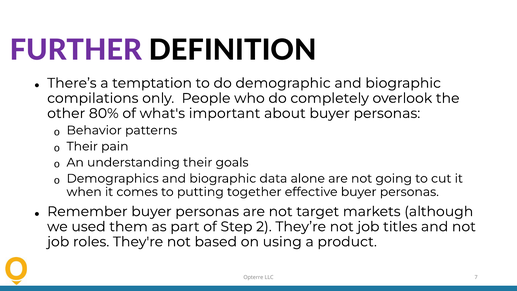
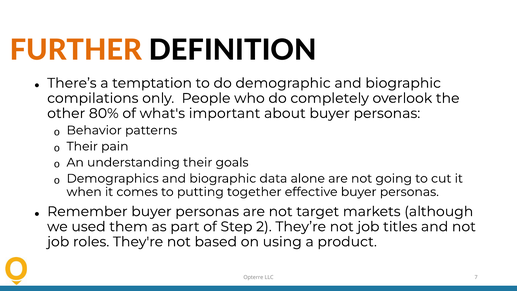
FURTHER colour: purple -> orange
